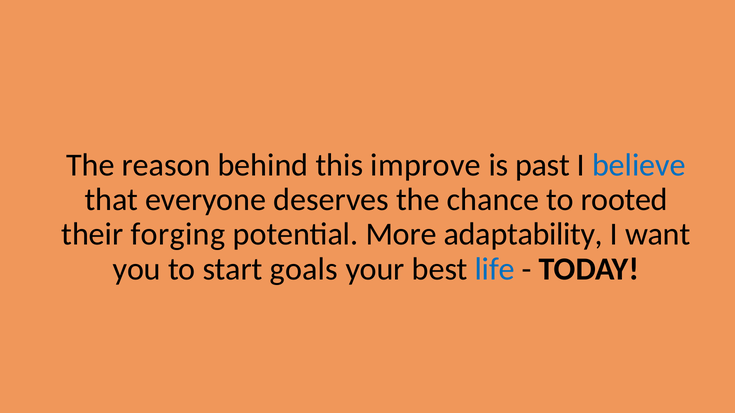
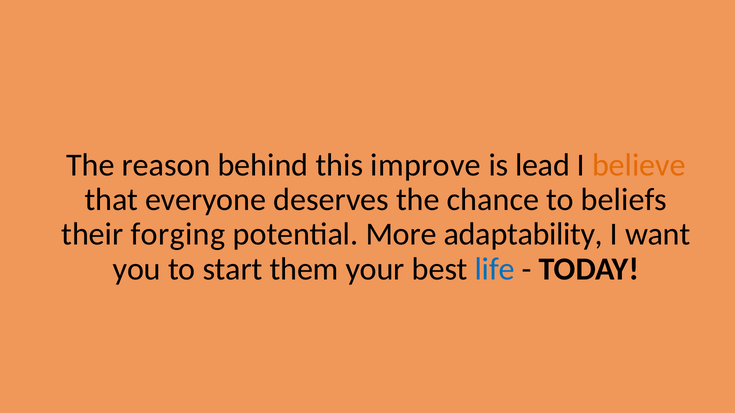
past: past -> lead
believe colour: blue -> orange
rooted: rooted -> beliefs
goals: goals -> them
